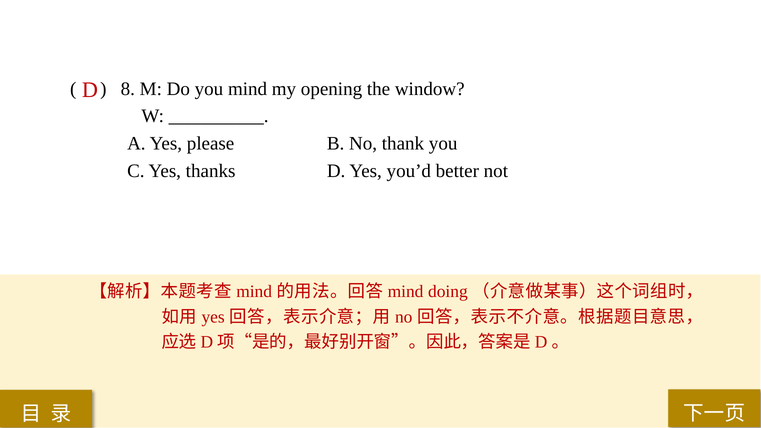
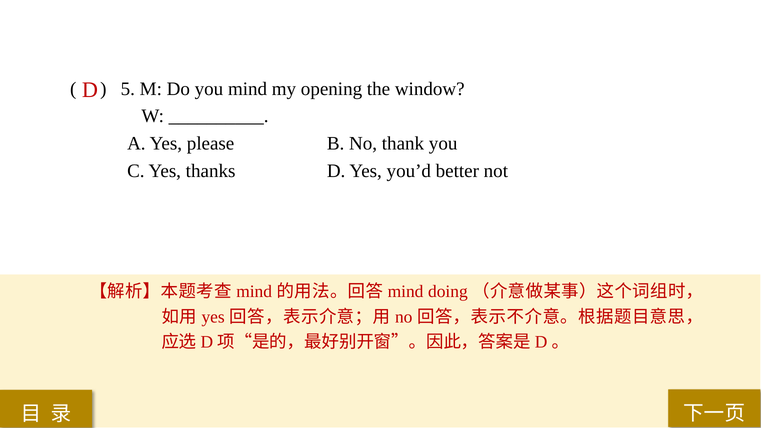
8: 8 -> 5
